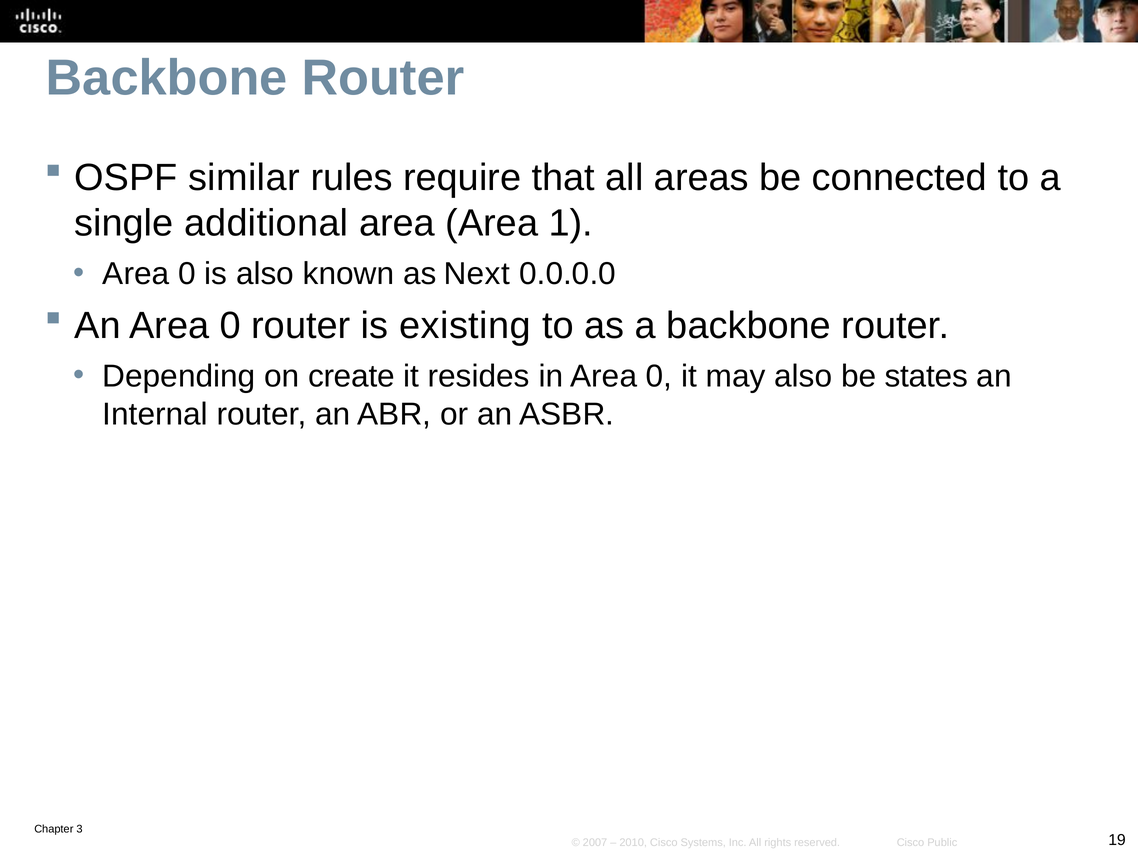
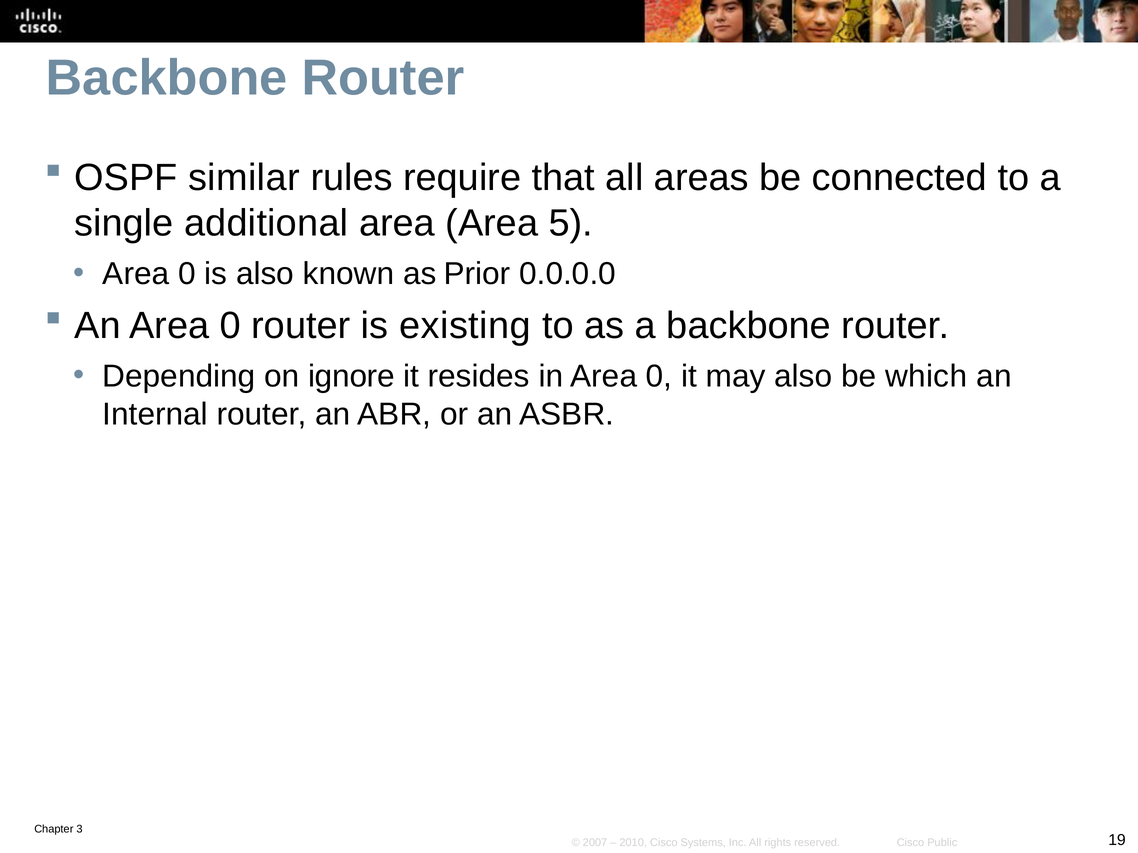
1: 1 -> 5
Next: Next -> Prior
create: create -> ignore
states: states -> which
